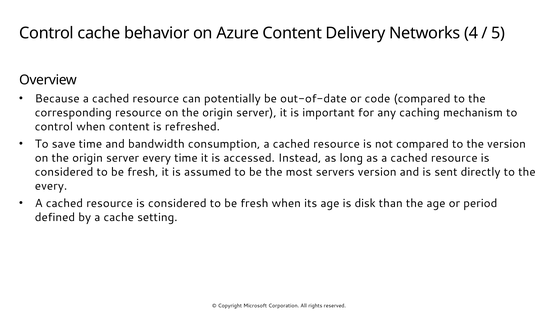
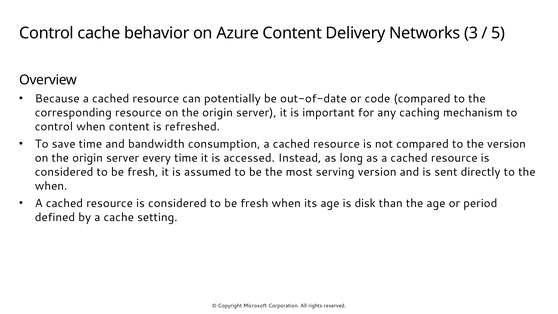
4: 4 -> 3
servers: servers -> serving
every at (51, 186): every -> when
